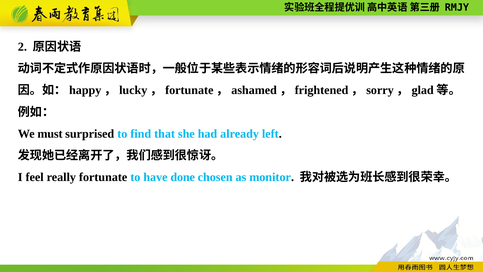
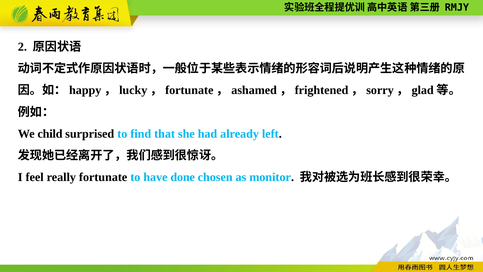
must: must -> child
